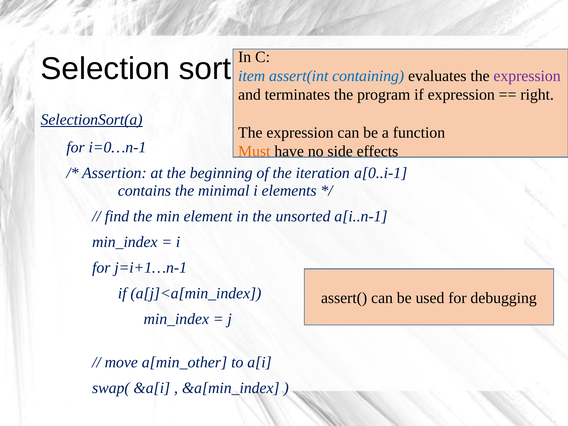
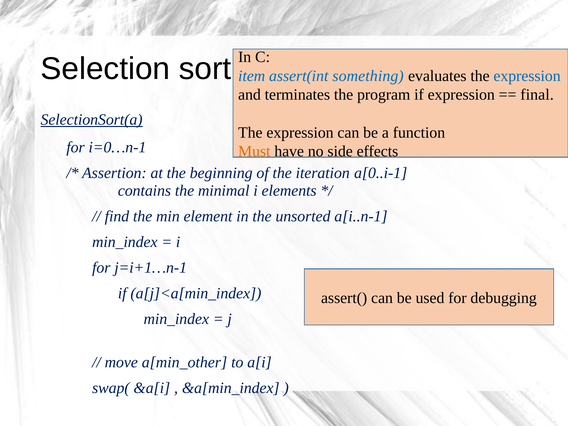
containing: containing -> something
expression at (527, 76) colour: purple -> blue
right: right -> final
